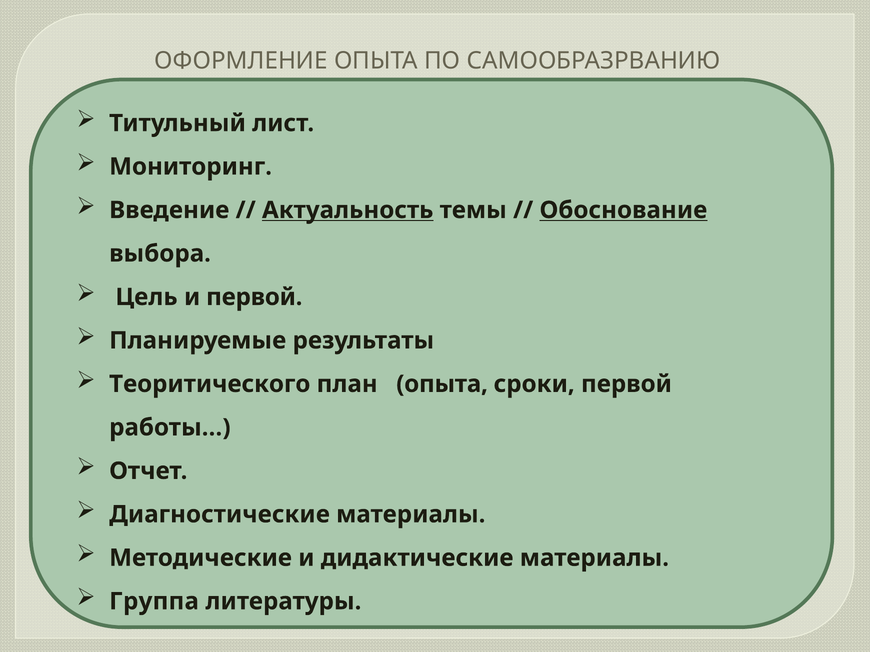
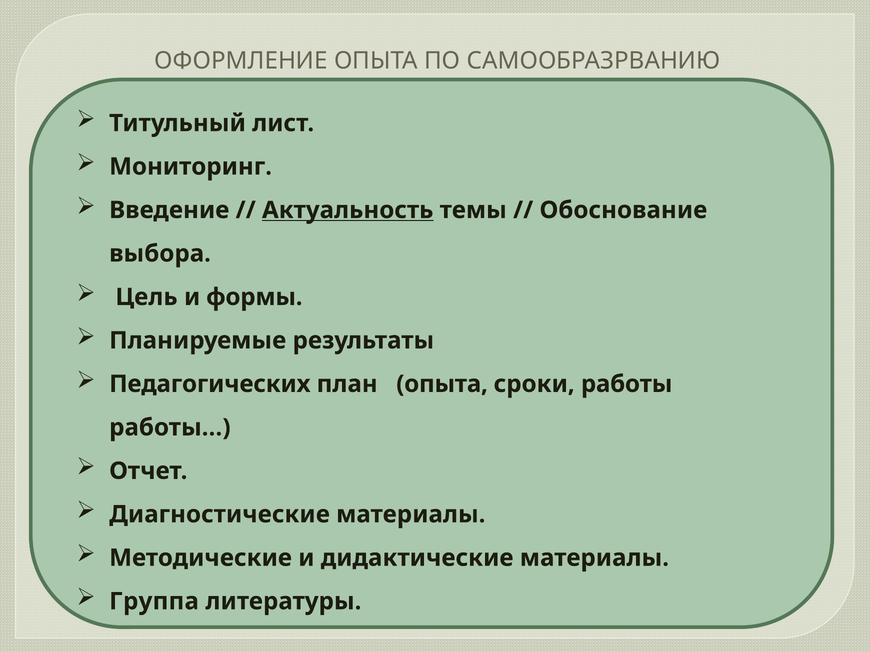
Обоснование underline: present -> none
и первой: первой -> формы
Теоритического: Теоритического -> Педагогических
сроки первой: первой -> работы
